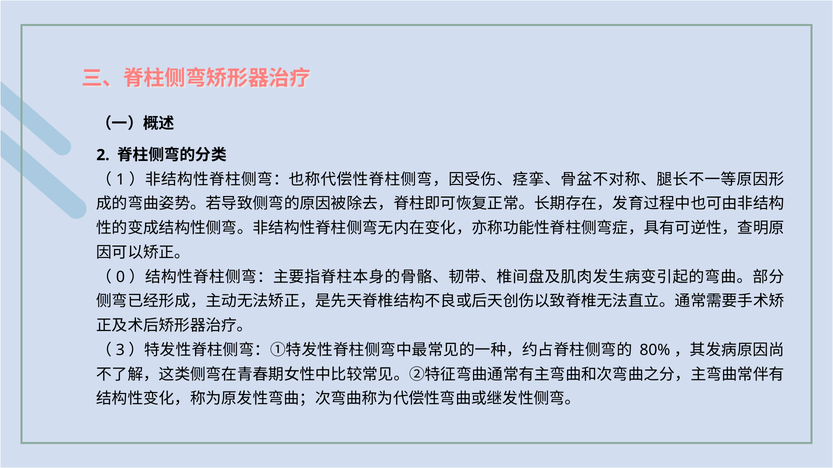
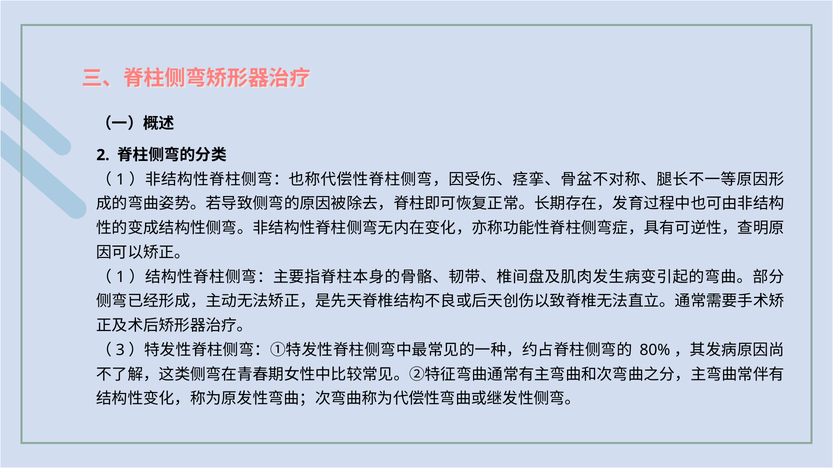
0 at (121, 277): 0 -> 1
